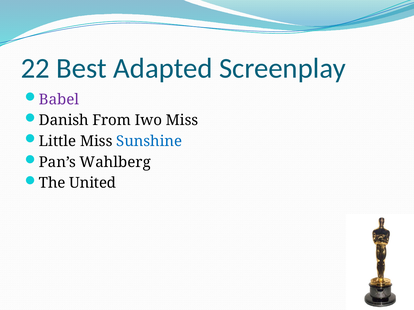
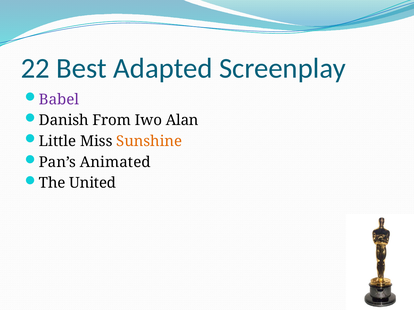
Iwo Miss: Miss -> Alan
Sunshine colour: blue -> orange
Wahlberg: Wahlberg -> Animated
